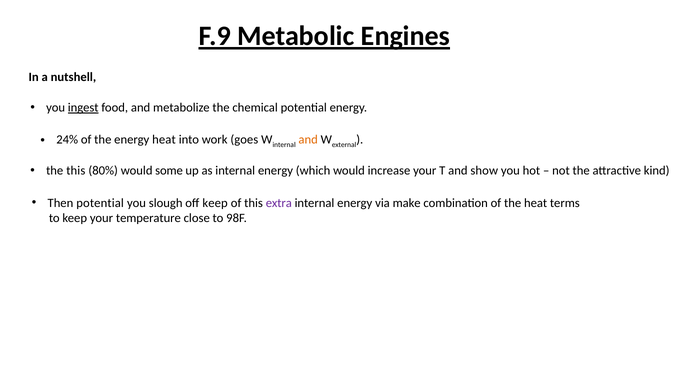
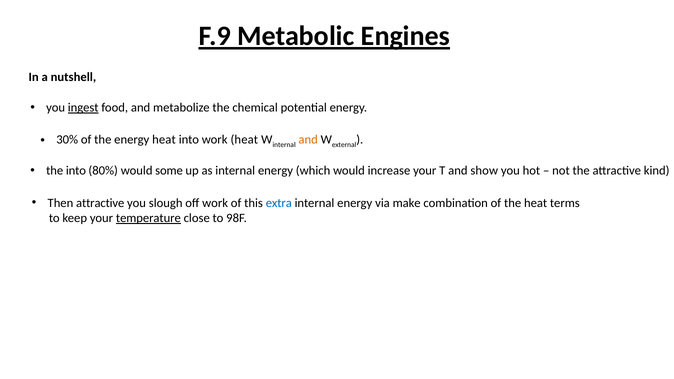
24%: 24% -> 30%
work goes: goes -> heat
the this: this -> into
Then potential: potential -> attractive
off keep: keep -> work
extra colour: purple -> blue
temperature underline: none -> present
